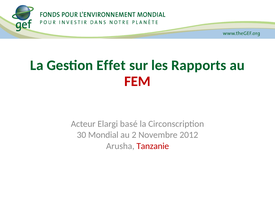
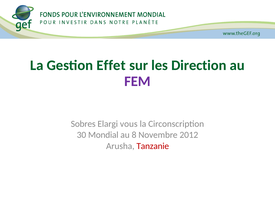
Rapports: Rapports -> Direction
FEM colour: red -> purple
Acteur: Acteur -> Sobres
basé: basé -> vous
2: 2 -> 8
